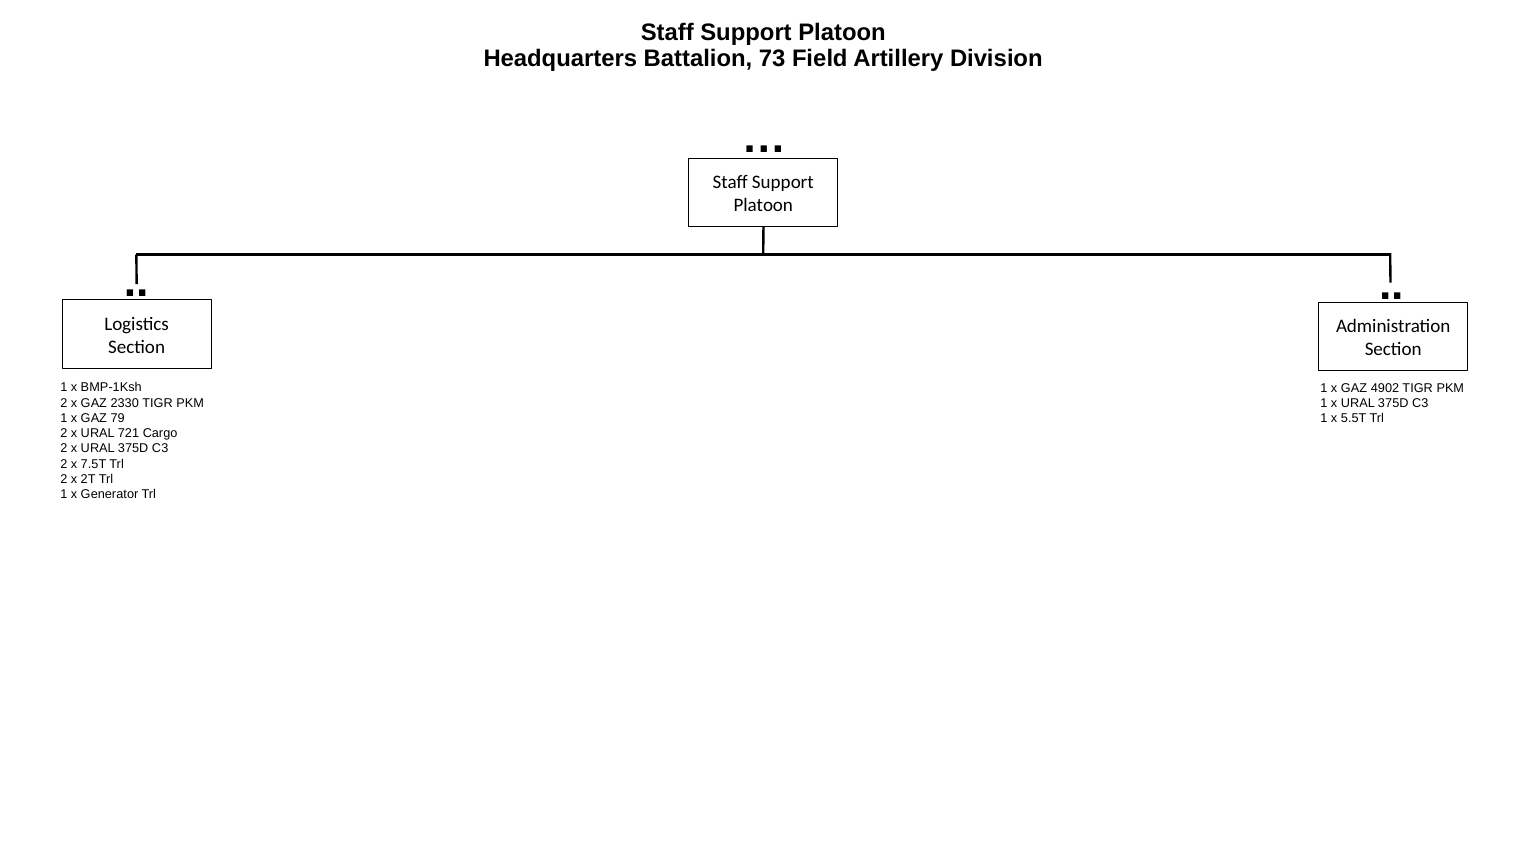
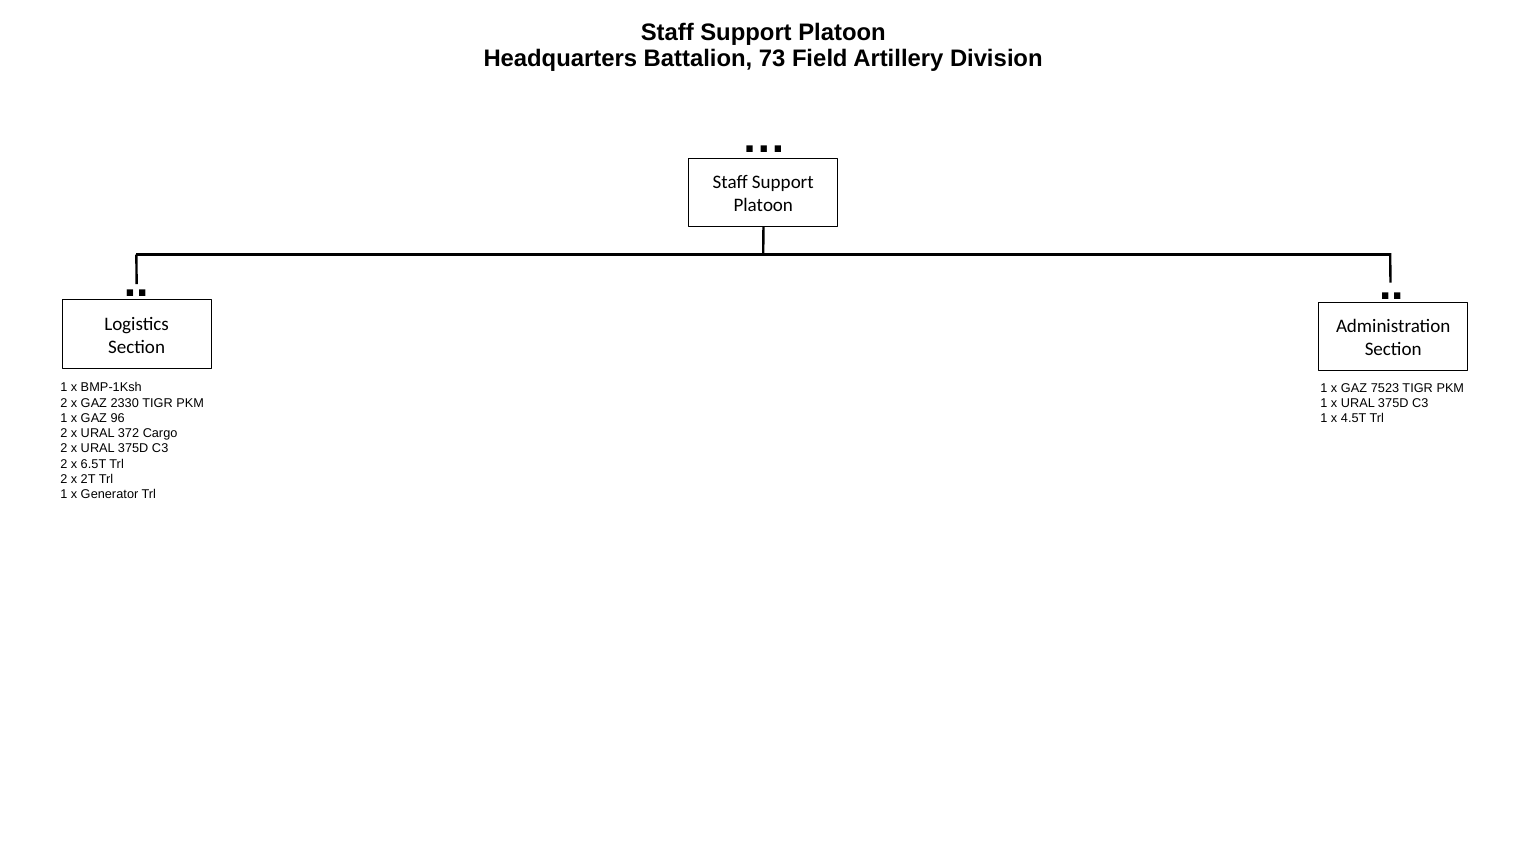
4902: 4902 -> 7523
79: 79 -> 96
5.5T: 5.5T -> 4.5T
721: 721 -> 372
7.5T: 7.5T -> 6.5T
